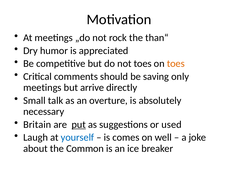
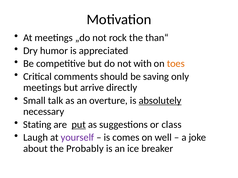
not toes: toes -> with
absolutely underline: none -> present
Britain: Britain -> Stating
used: used -> class
yourself colour: blue -> purple
Common: Common -> Probably
